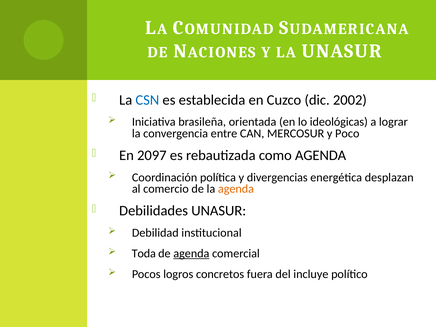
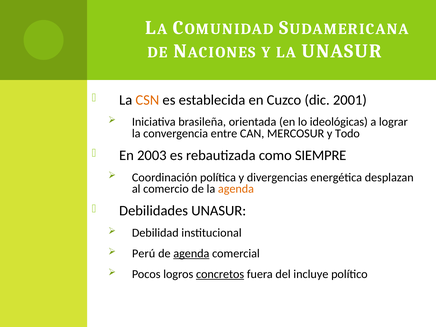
CSN colour: blue -> orange
2002: 2002 -> 2001
Poco: Poco -> Todo
2097: 2097 -> 2003
como AGENDA: AGENDA -> SIEMPRE
Toda: Toda -> Perú
concretos underline: none -> present
